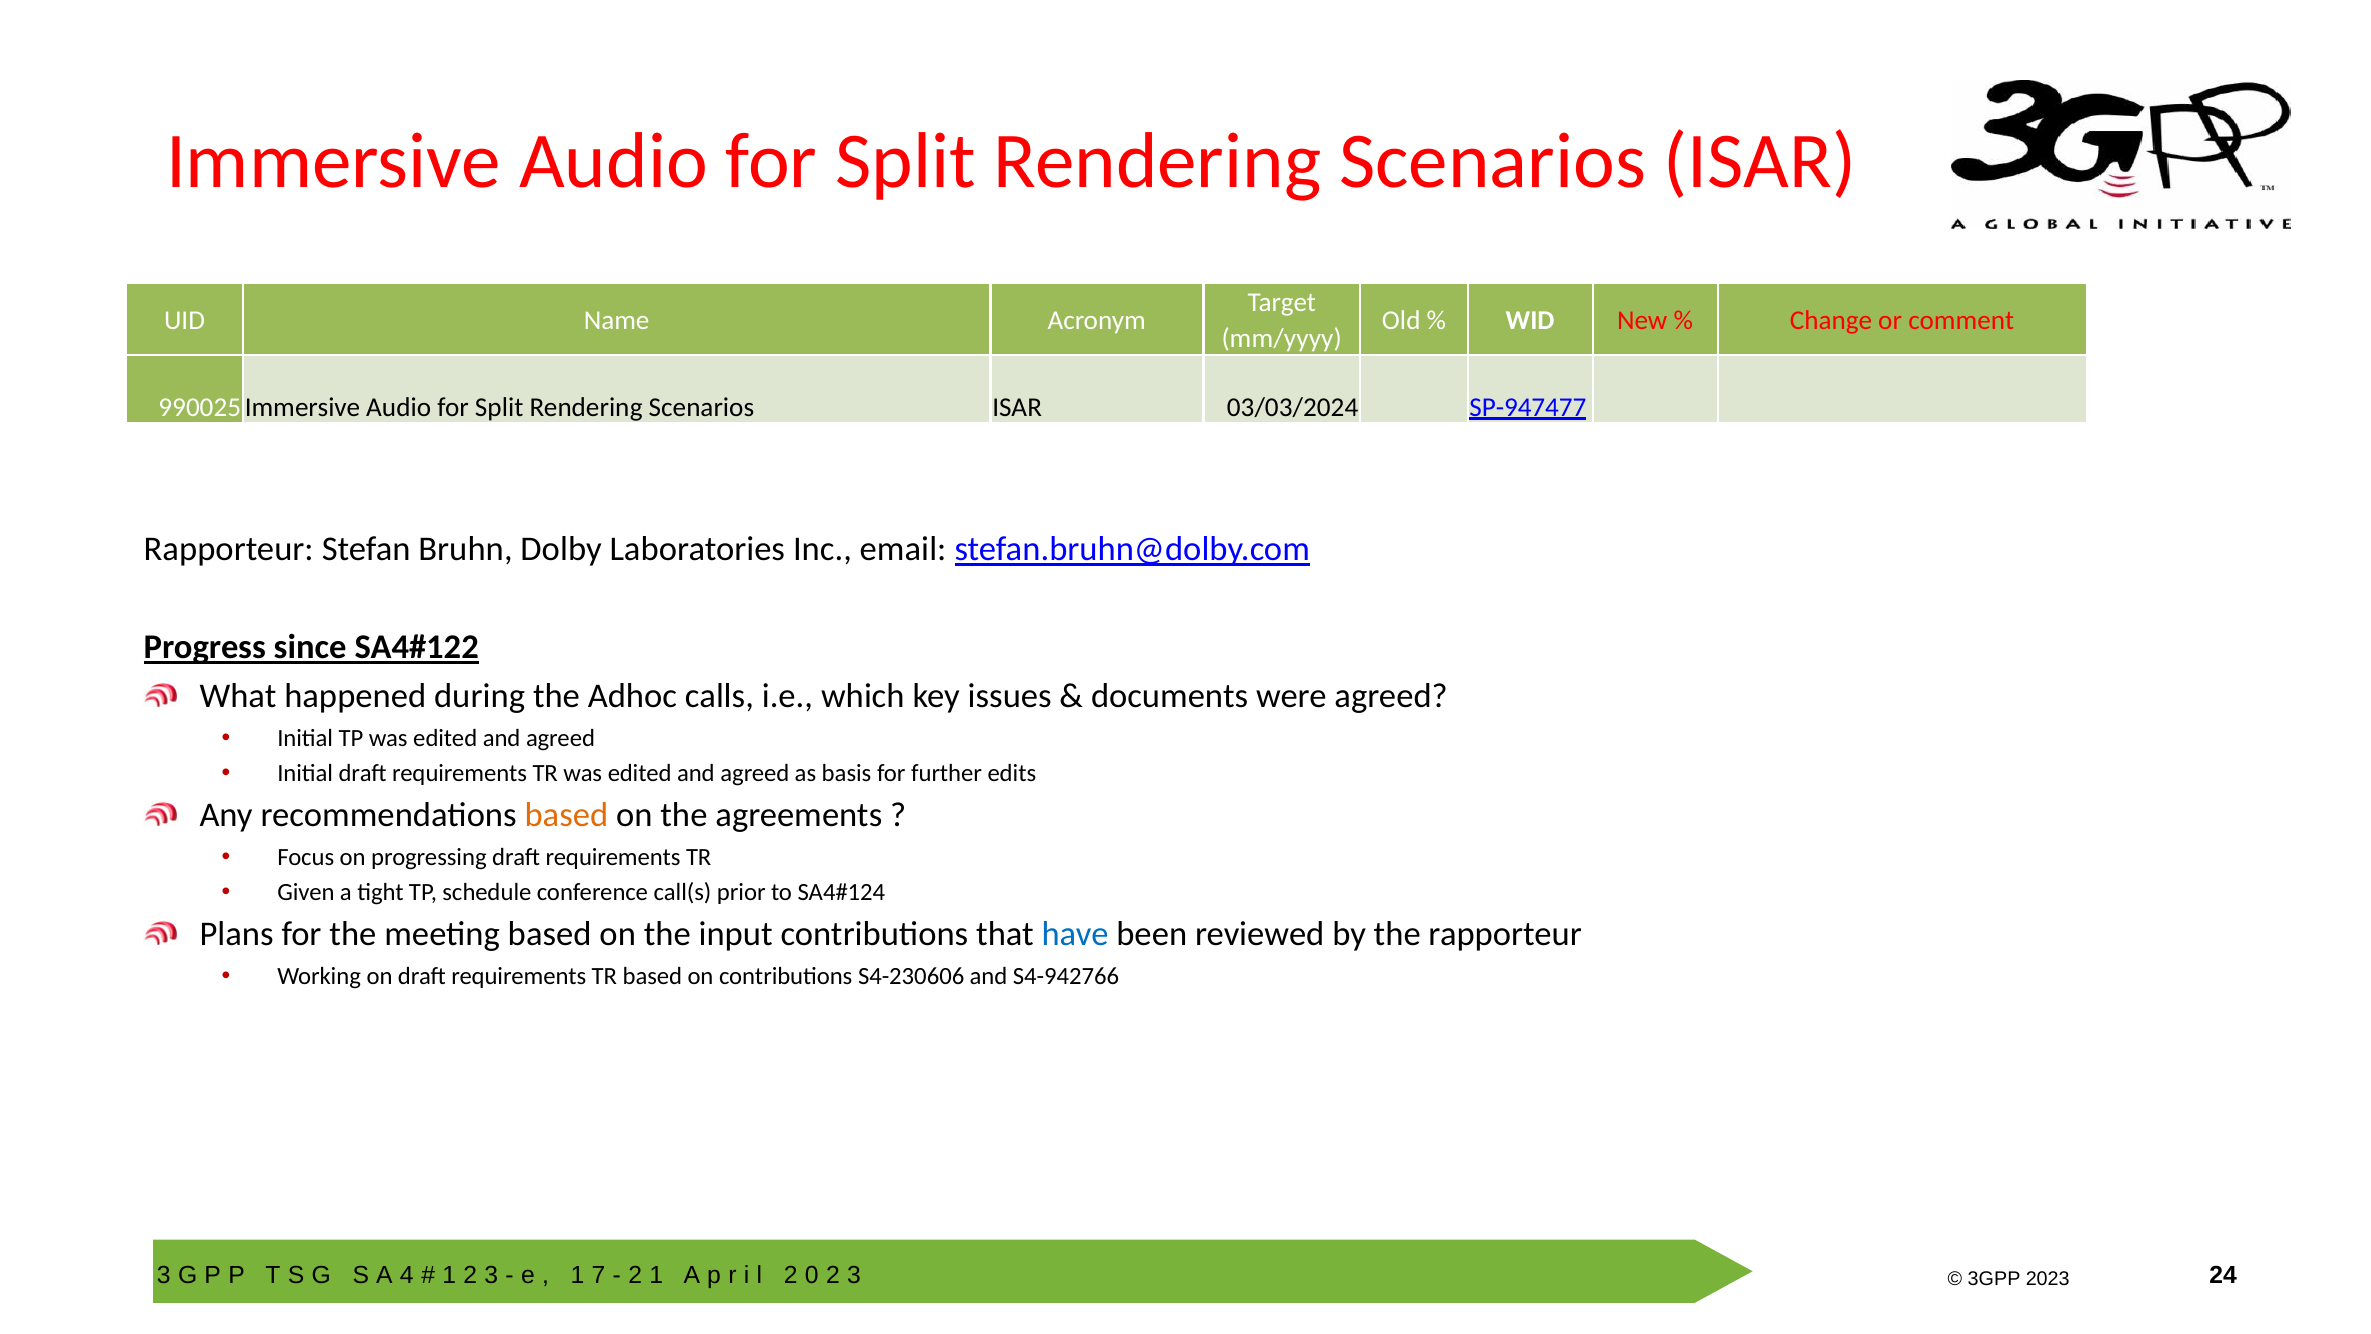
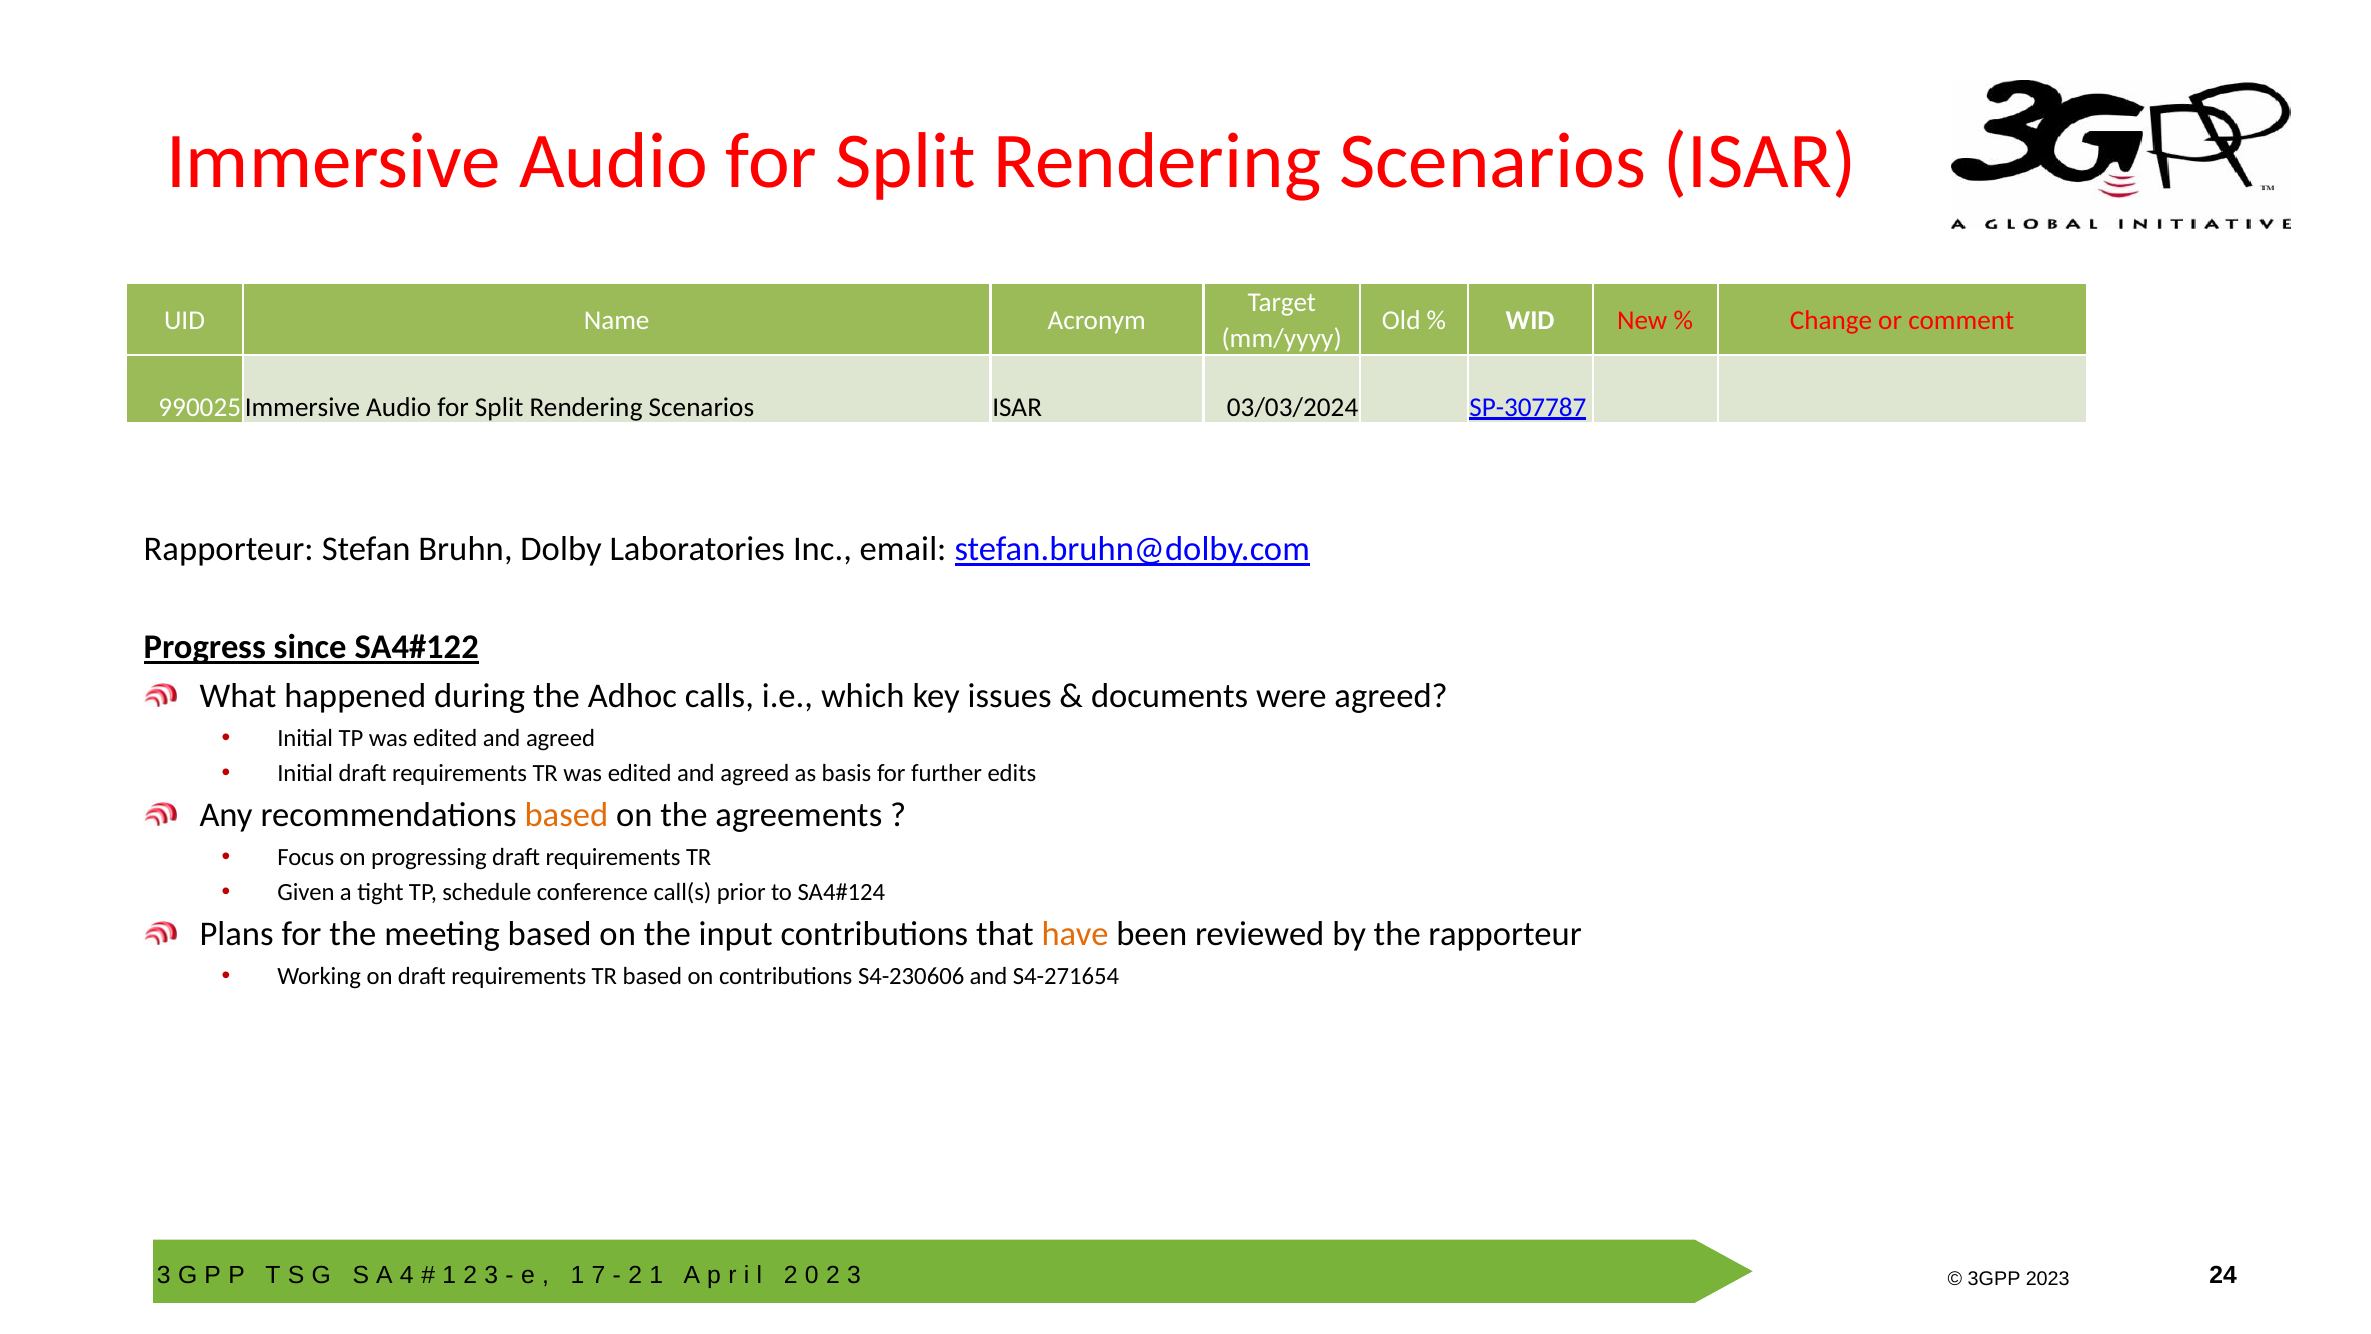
SP-947477: SP-947477 -> SP-307787
have colour: blue -> orange
S4-942766: S4-942766 -> S4-271654
